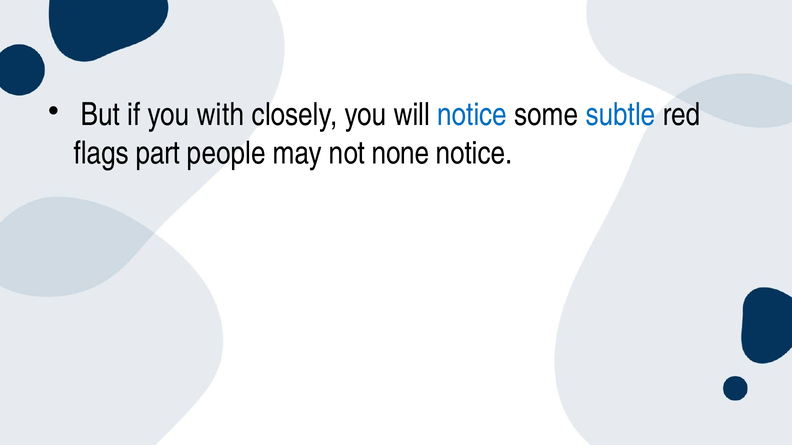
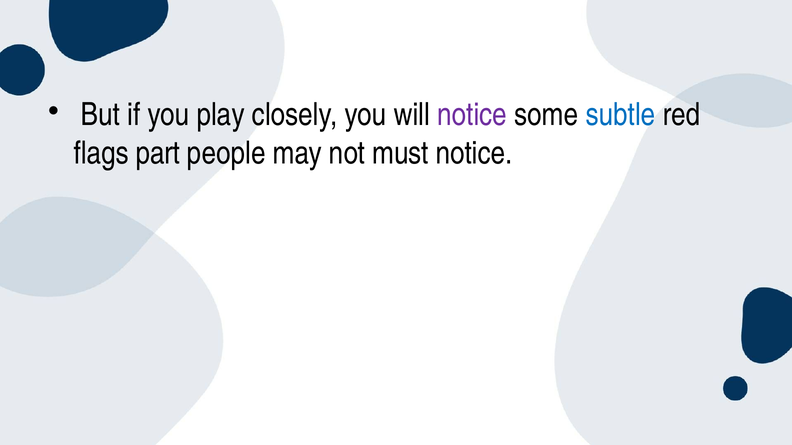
with: with -> play
notice at (472, 115) colour: blue -> purple
none: none -> must
